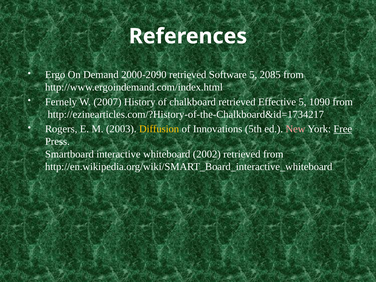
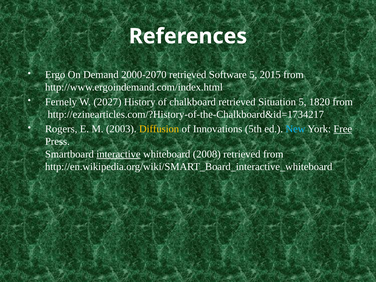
2000-2090: 2000-2090 -> 2000-2070
2085: 2085 -> 2015
2007: 2007 -> 2027
Effective: Effective -> Situation
1090: 1090 -> 1820
New colour: pink -> light blue
interactive underline: none -> present
2002: 2002 -> 2008
